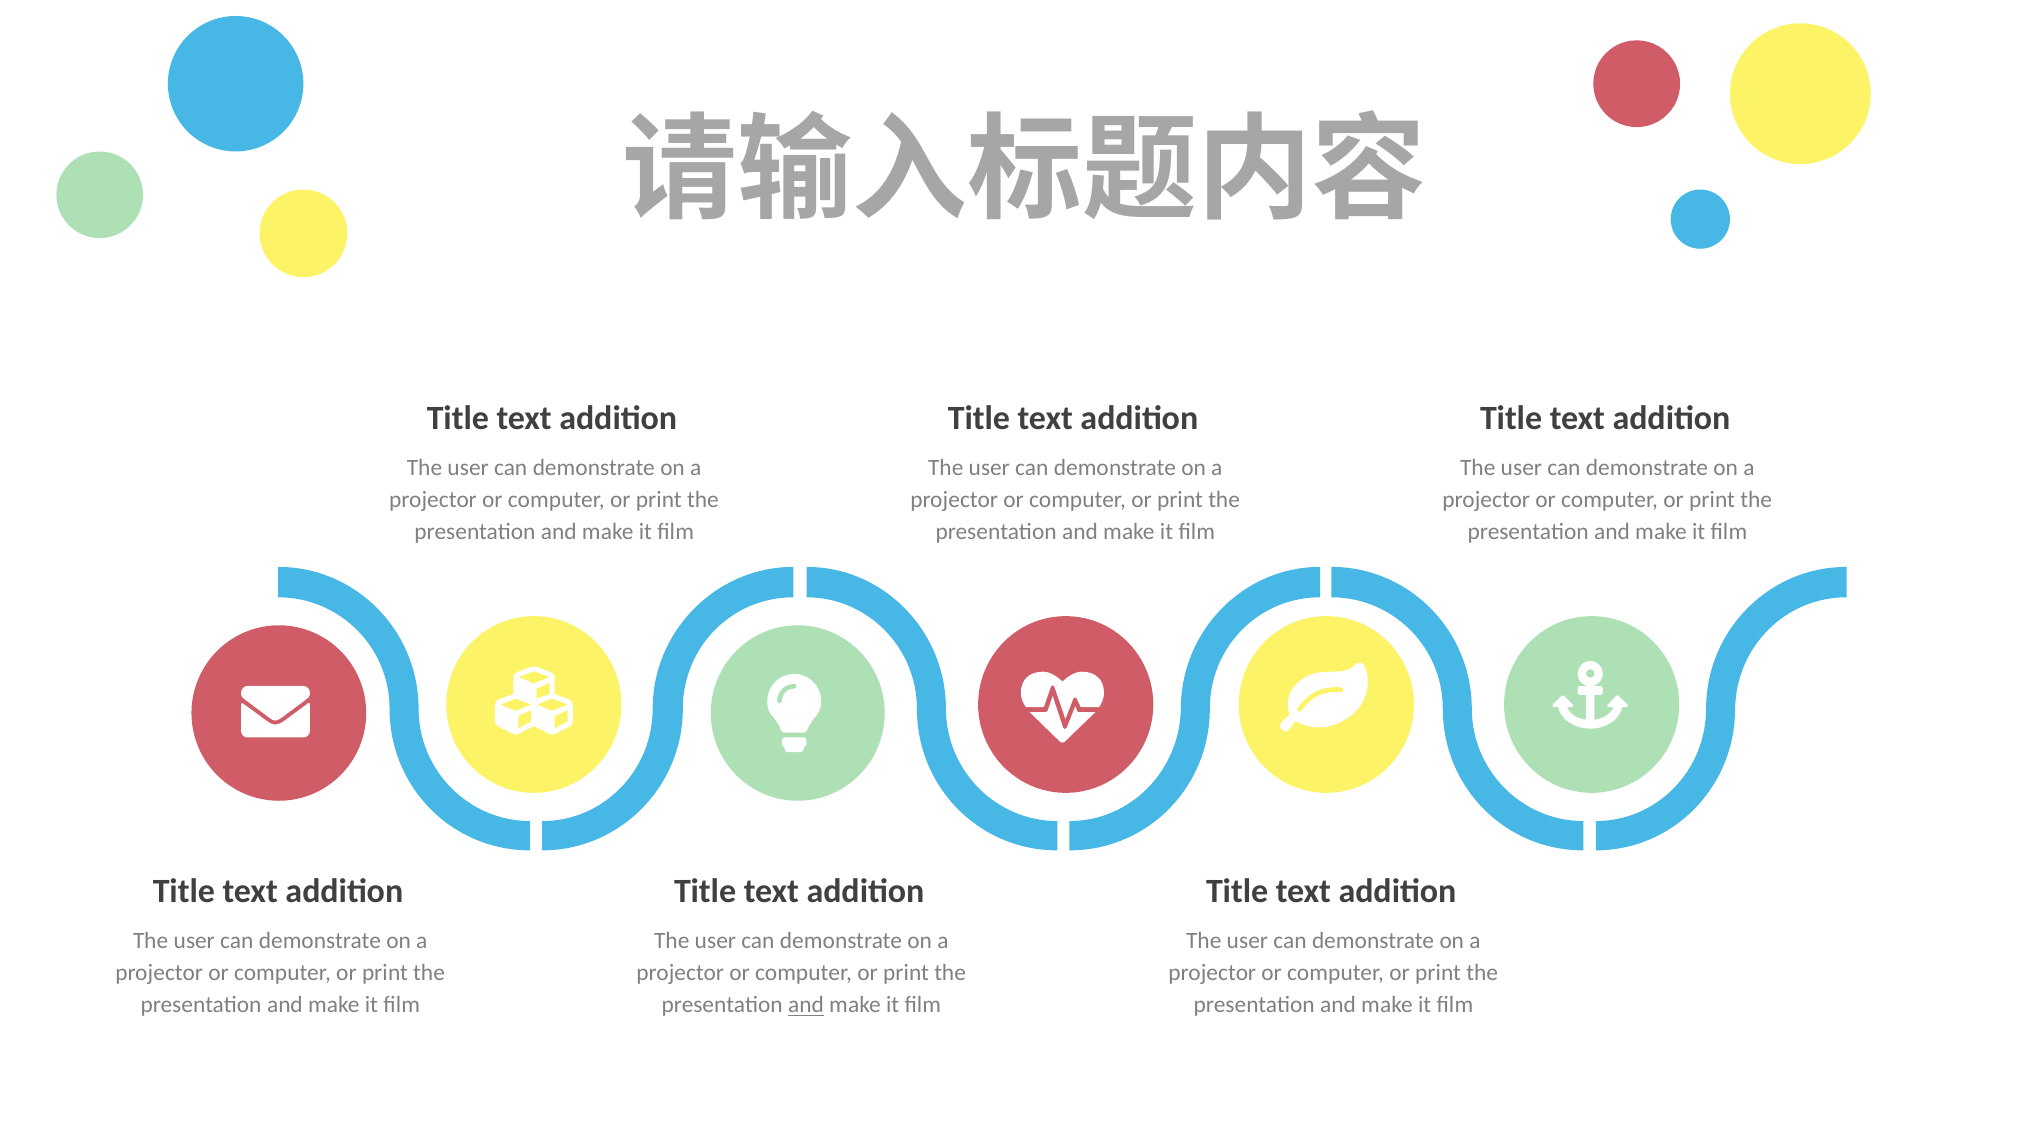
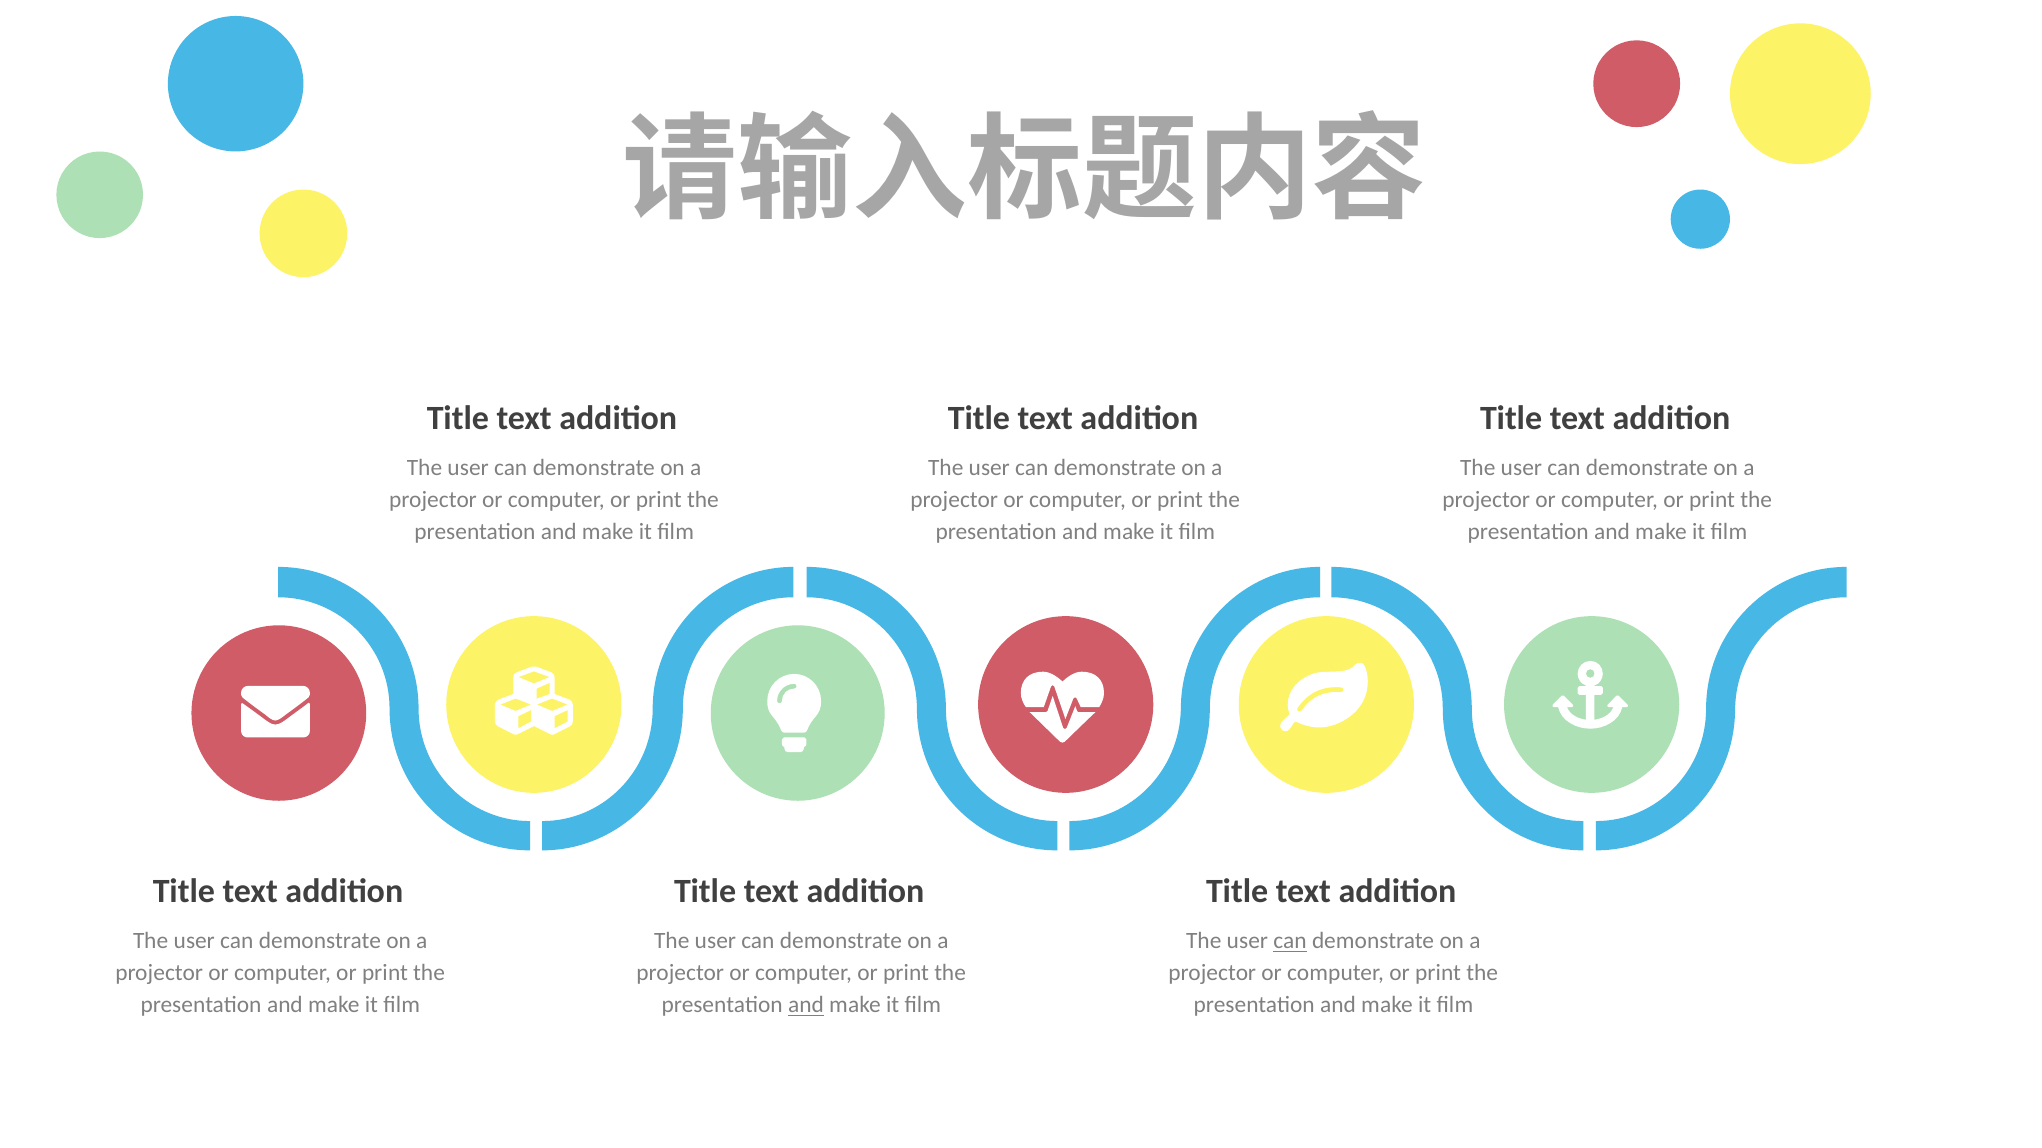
can at (1290, 942) underline: none -> present
